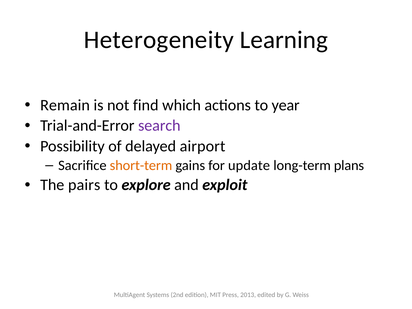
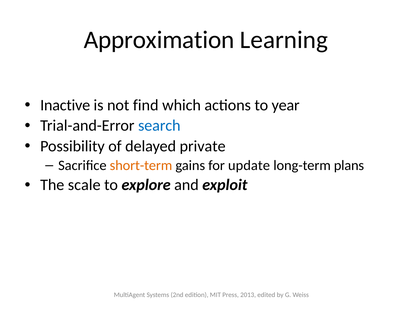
Heterogeneity: Heterogeneity -> Approximation
Remain: Remain -> Inactive
search colour: purple -> blue
airport: airport -> private
pairs: pairs -> scale
